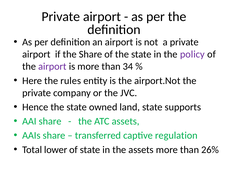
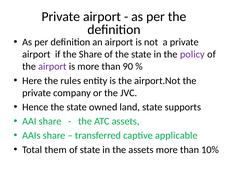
34: 34 -> 90
regulation: regulation -> applicable
lower: lower -> them
26%: 26% -> 10%
